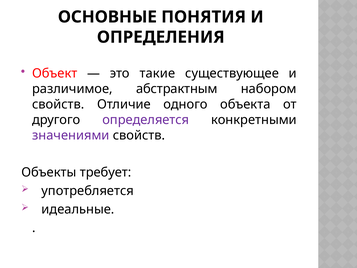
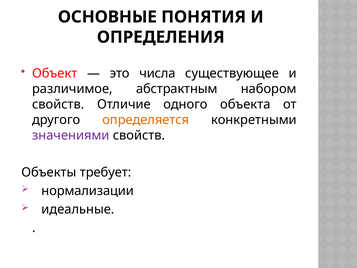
такие: такие -> числа
определяется colour: purple -> orange
употребляется: употребляется -> нормализации
